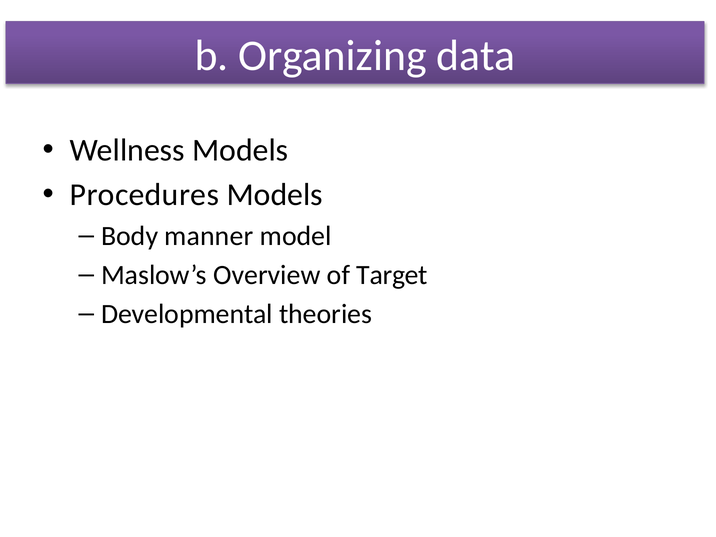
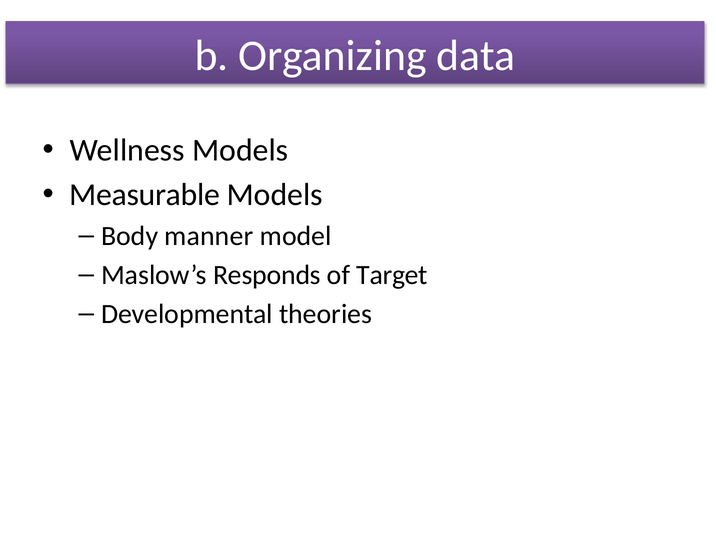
Procedures: Procedures -> Measurable
Overview: Overview -> Responds
